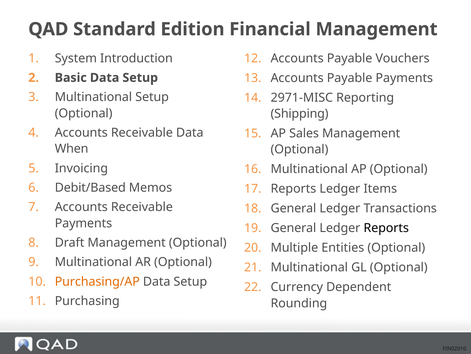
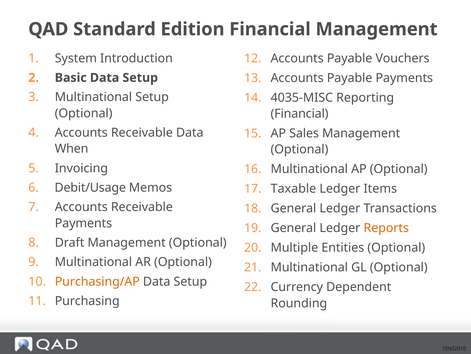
2971-MISC: 2971-MISC -> 4035-MISC
Shipping at (300, 114): Shipping -> Financial
Debit/Based: Debit/Based -> Debit/Usage
Reports at (293, 188): Reports -> Taxable
Reports at (386, 228) colour: black -> orange
